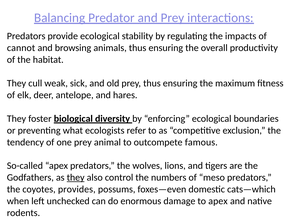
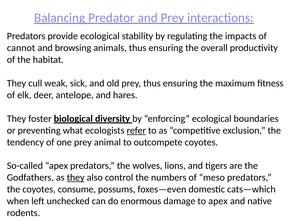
refer underline: none -> present
outcompete famous: famous -> coyotes
provides: provides -> consume
